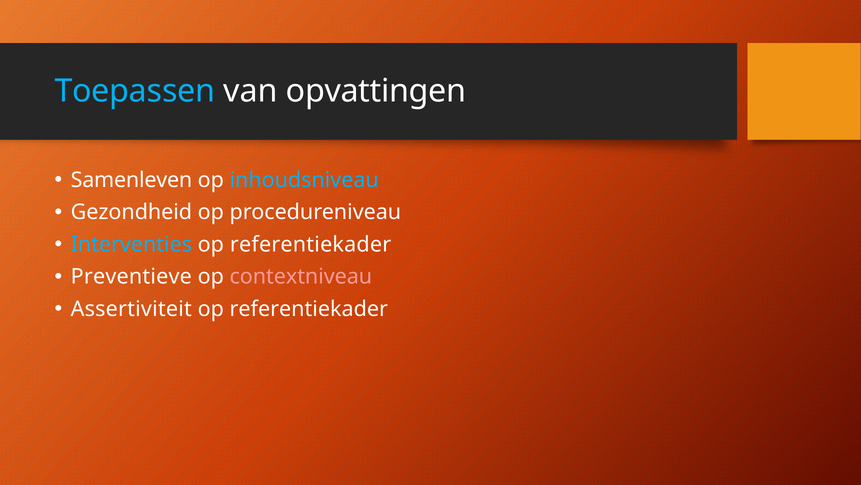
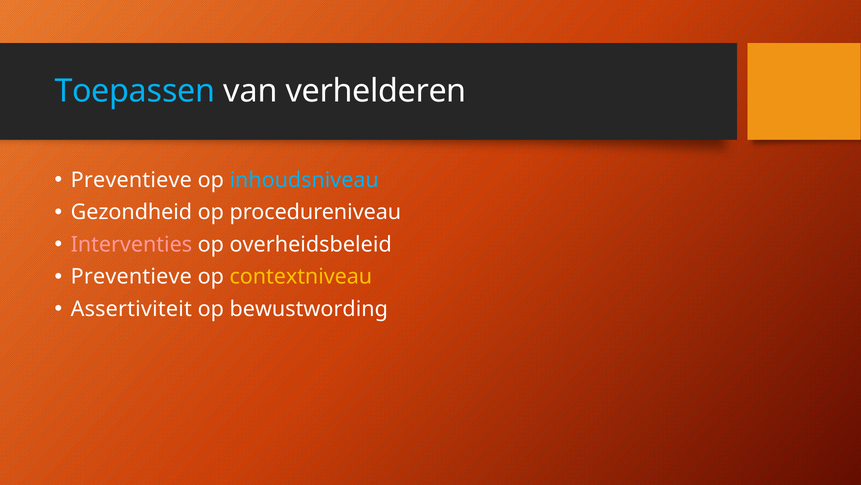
opvattingen: opvattingen -> verhelderen
Samenleven at (131, 180): Samenleven -> Preventieve
Interventies colour: light blue -> pink
referentiekader at (311, 244): referentiekader -> overheidsbeleid
contextniveau colour: pink -> yellow
referentiekader at (309, 309): referentiekader -> bewustwording
